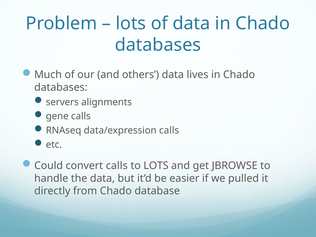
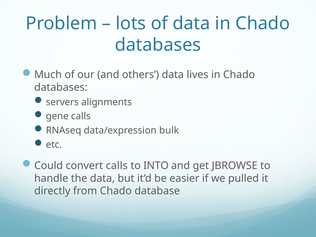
data/expression calls: calls -> bulk
to LOTS: LOTS -> INTO
